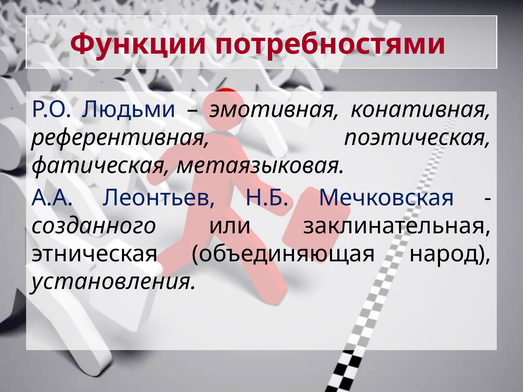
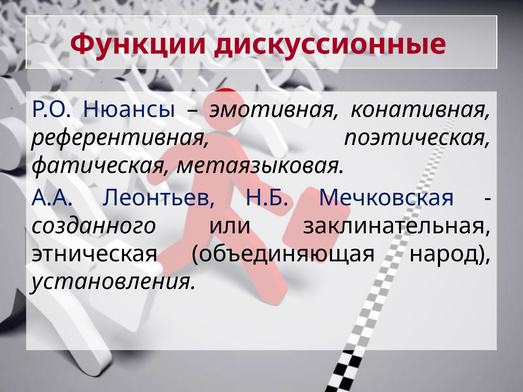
потребностями: потребностями -> дискуссионные
Людьми: Людьми -> Нюансы
